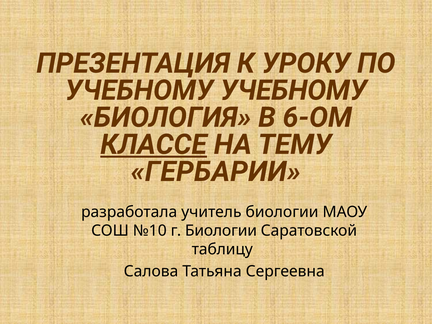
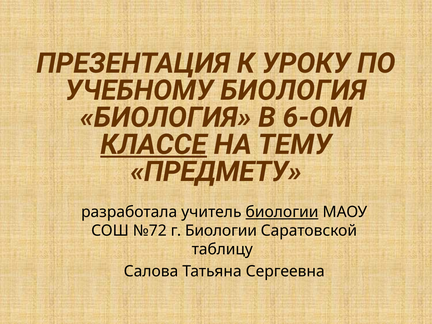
УЧЕБНОМУ УЧЕБНОМУ: УЧЕБНОМУ -> БИОЛОГИЯ
ГЕРБАРИИ: ГЕРБАРИИ -> ПРЕДМЕТУ
биологии at (282, 212) underline: none -> present
№10: №10 -> №72
